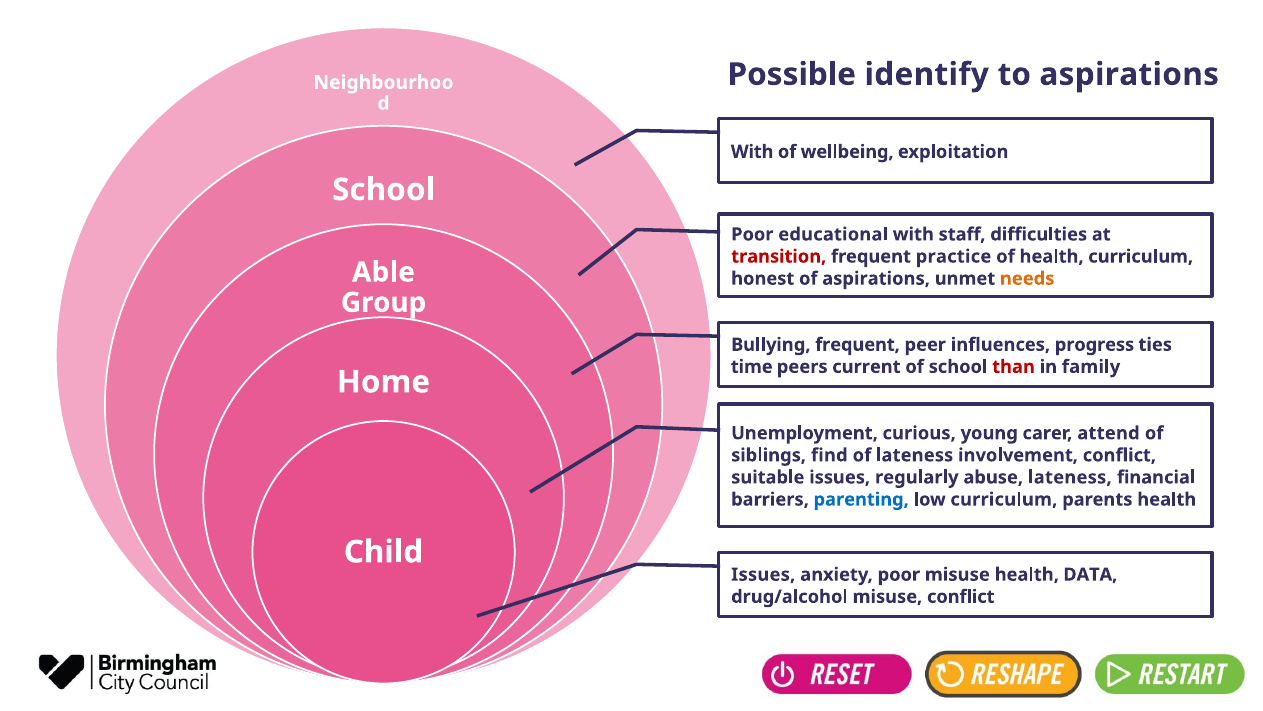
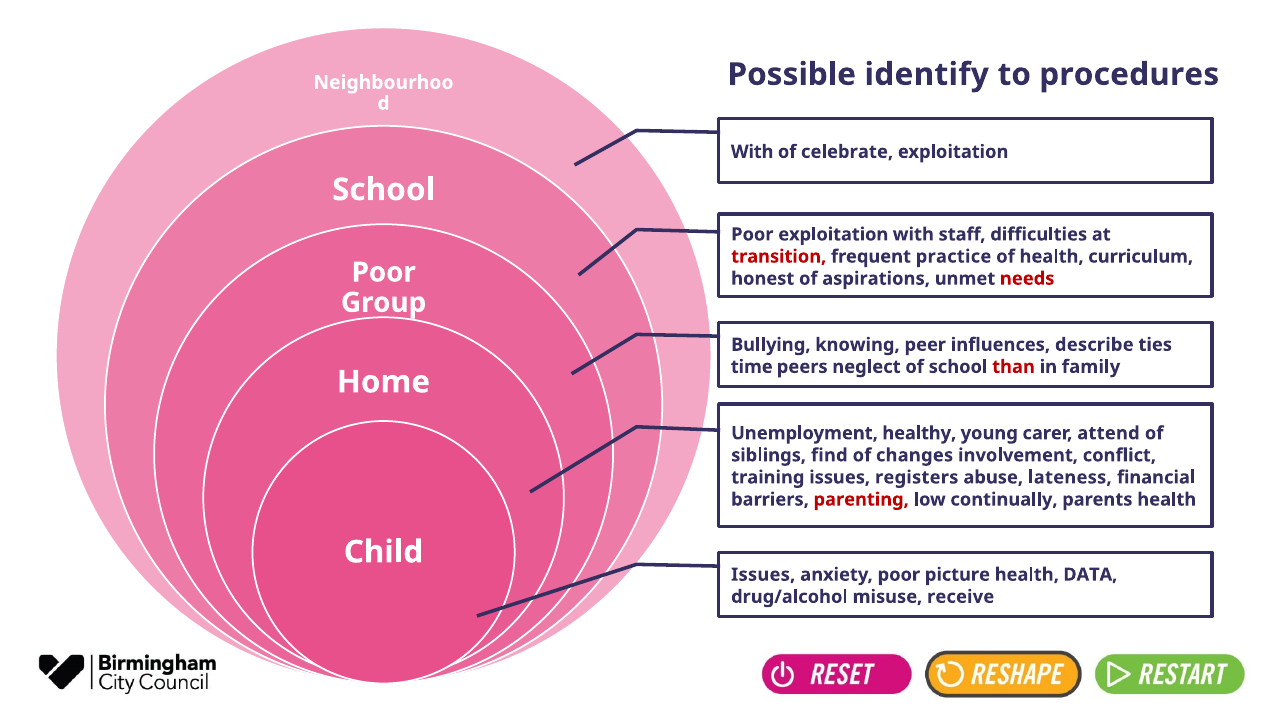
to aspirations: aspirations -> procedures
wellbeing: wellbeing -> celebrate
Poor educational: educational -> exploitation
Able at (383, 272): Able -> Poor
needs colour: orange -> red
Bullying frequent: frequent -> knowing
progress: progress -> describe
current: current -> neglect
curious: curious -> healthy
of lateness: lateness -> changes
suitable: suitable -> training
regularly: regularly -> registers
parenting colour: blue -> red
low curriculum: curriculum -> continually
poor misuse: misuse -> picture
misuse conflict: conflict -> receive
